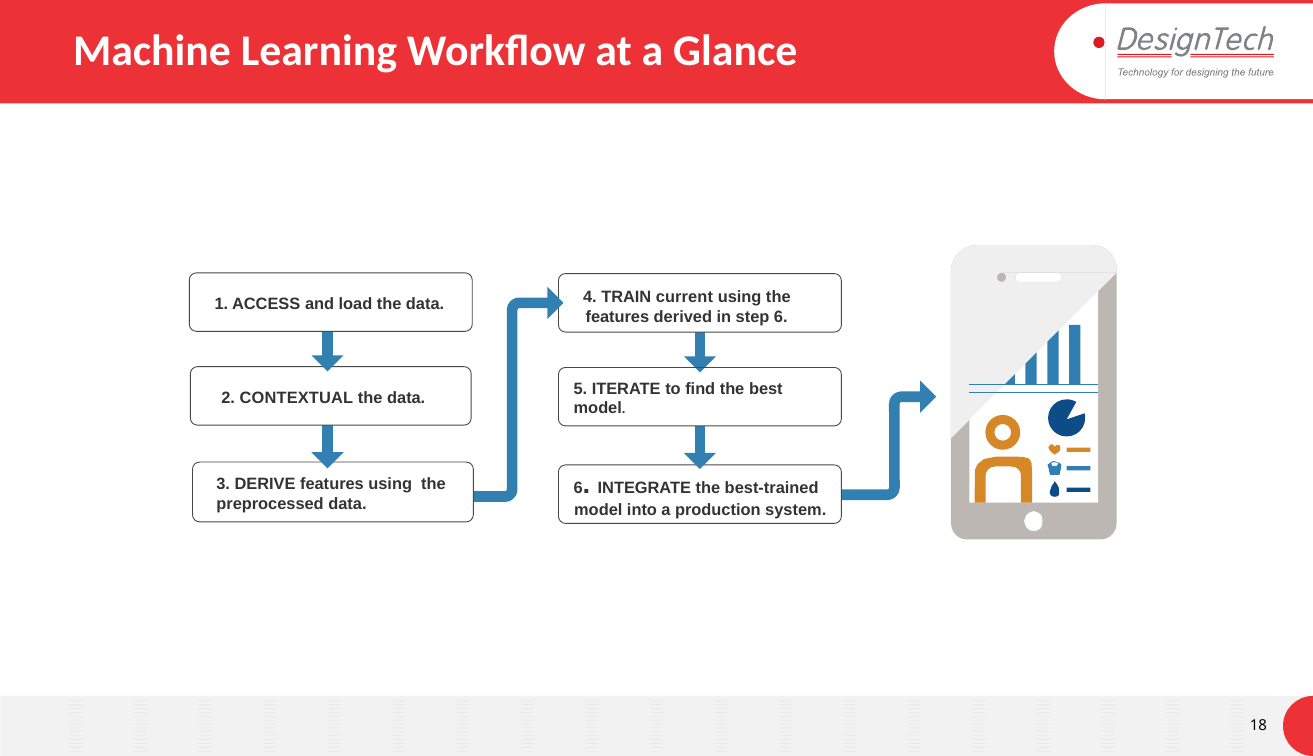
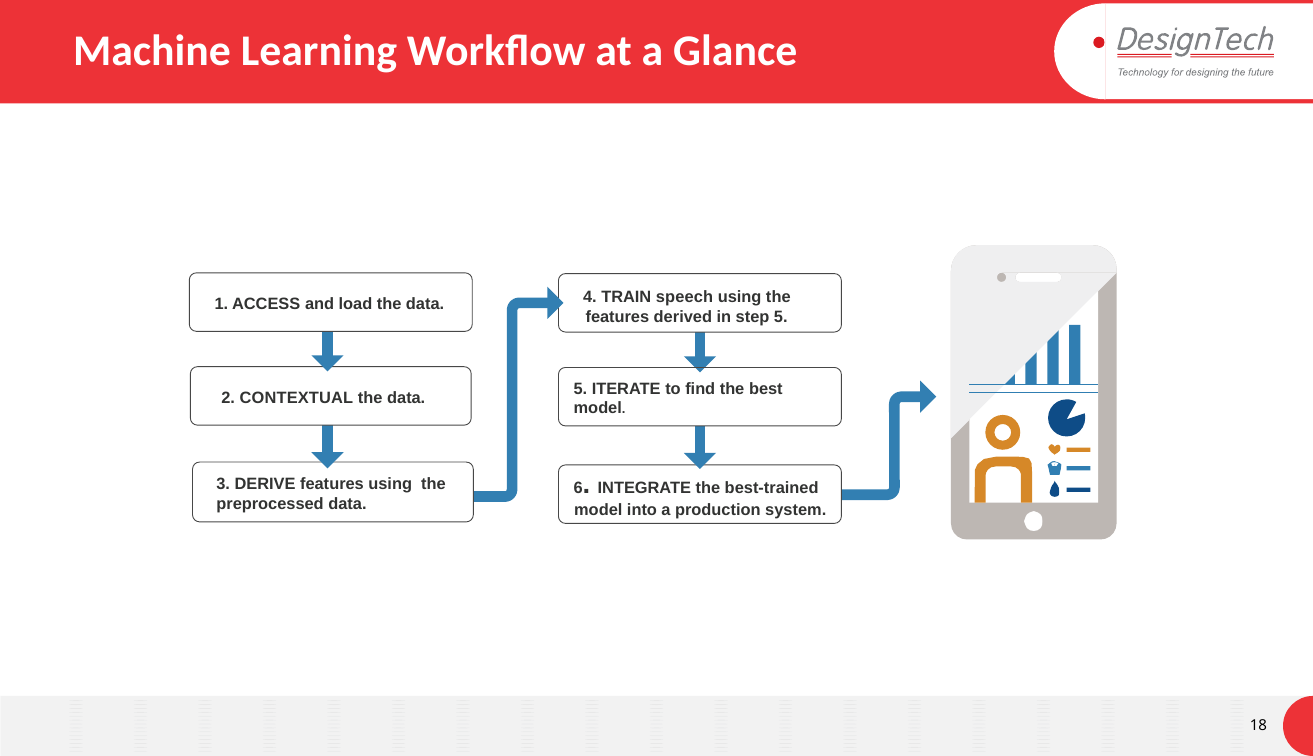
current: current -> speech
step 6: 6 -> 5
